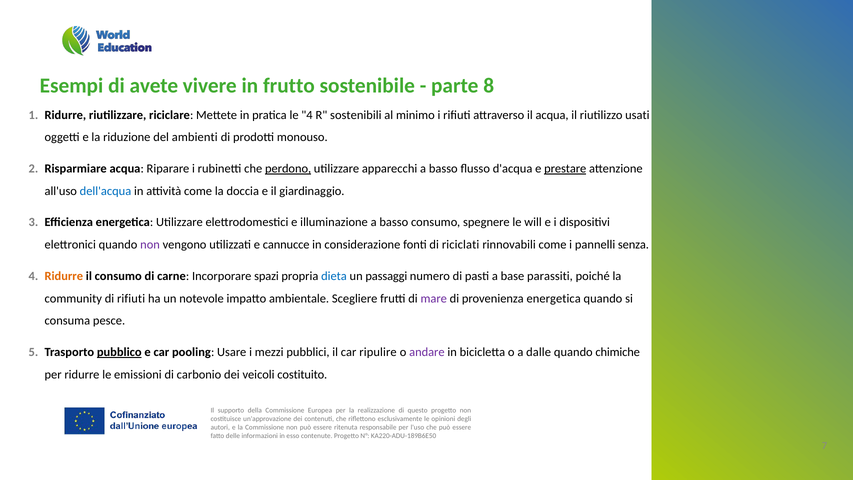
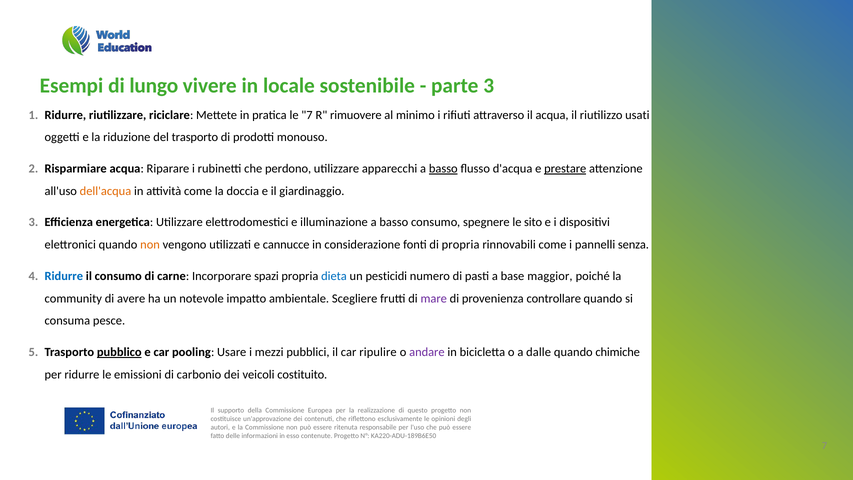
avete: avete -> lungo
frutto: frutto -> locale
parte 8: 8 -> 3
le 4: 4 -> 7
sostenibili: sostenibili -> rimuovere
del ambienti: ambienti -> trasporto
perdono underline: present -> none
basso at (443, 169) underline: none -> present
dell'acqua colour: blue -> orange
will: will -> sito
non at (150, 245) colour: purple -> orange
di riciclati: riciclati -> propria
Ridurre at (64, 276) colour: orange -> blue
passaggi: passaggi -> pesticidi
parassiti: parassiti -> maggior
di rifiuti: rifiuti -> avere
provenienza energetica: energetica -> controllare
